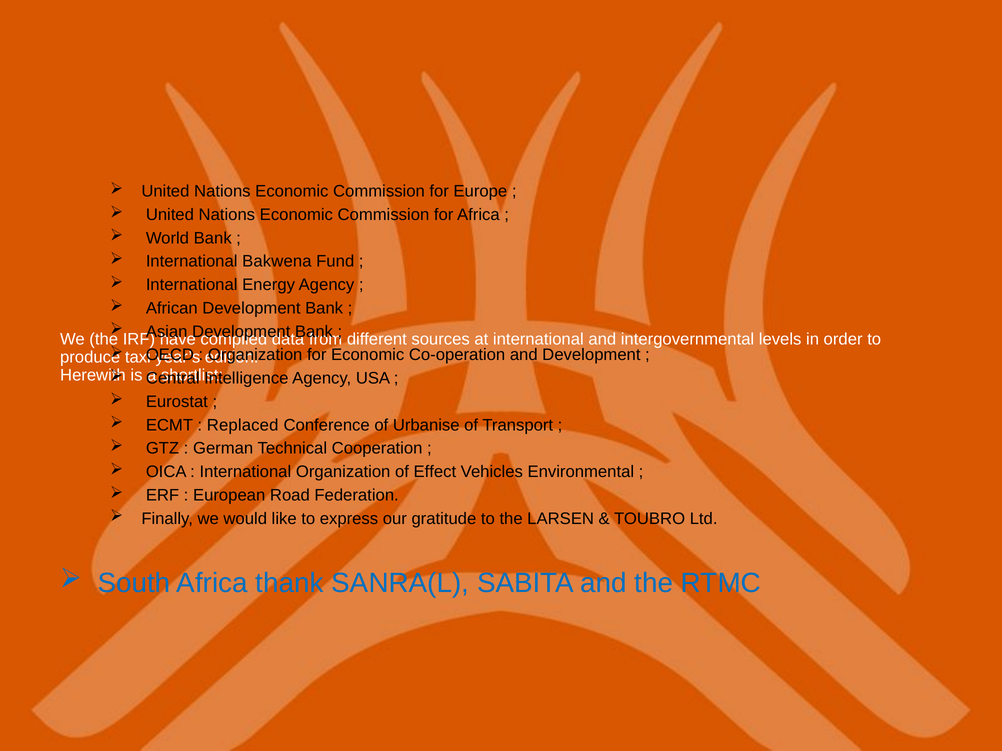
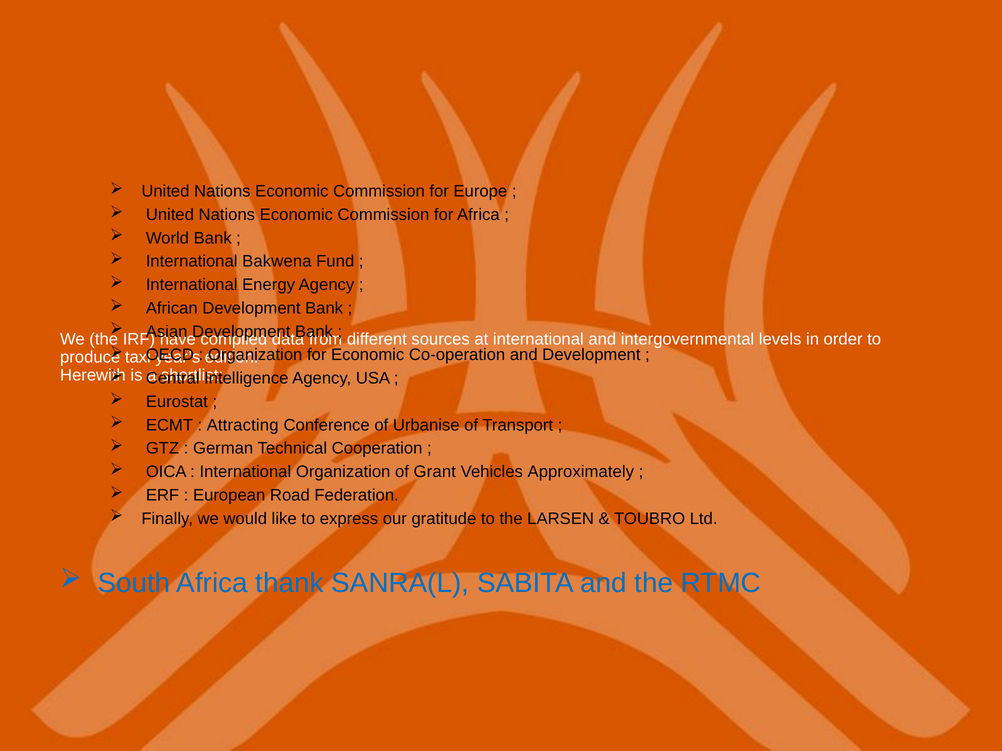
Replaced: Replaced -> Attracting
Effect: Effect -> Grant
Environmental: Environmental -> Approximately
